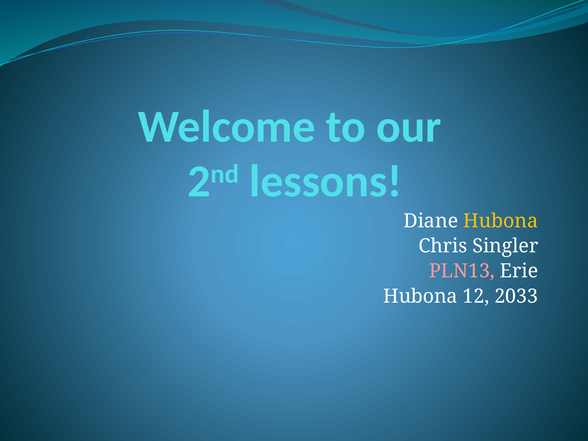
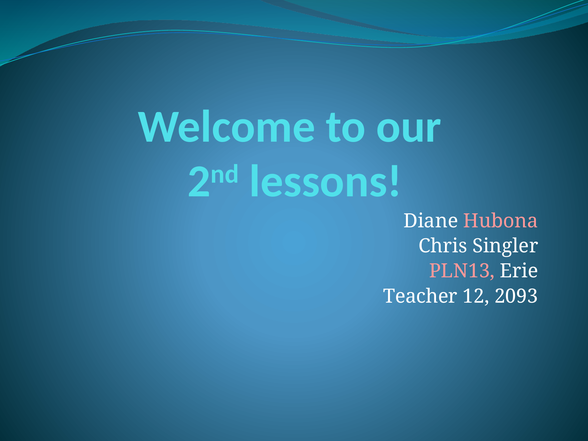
Hubona at (501, 221) colour: yellow -> pink
Hubona at (420, 296): Hubona -> Teacher
2033: 2033 -> 2093
